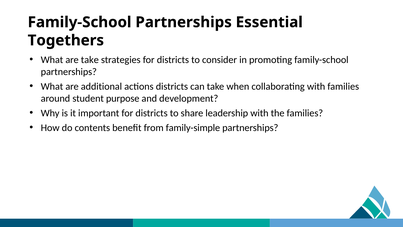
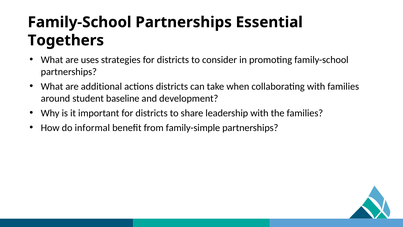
are take: take -> uses
purpose: purpose -> baseline
contents: contents -> informal
